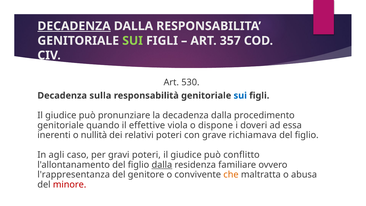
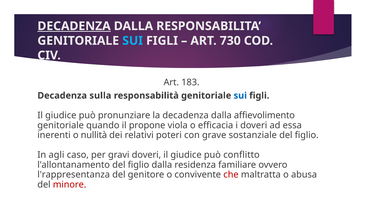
SUI at (133, 41) colour: light green -> light blue
357: 357 -> 730
530: 530 -> 183
procedimento: procedimento -> affievolimento
effettive: effettive -> propone
dispone: dispone -> efficacia
richiamava: richiamava -> sostanziale
gravi poteri: poteri -> doveri
dalla at (162, 165) underline: present -> none
che colour: orange -> red
